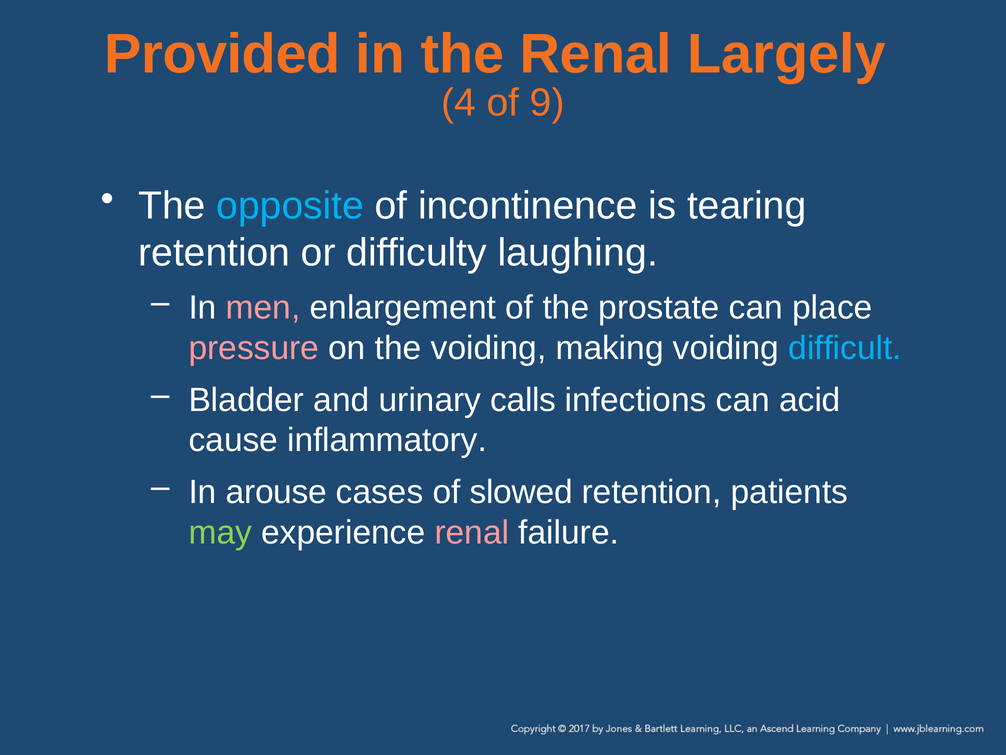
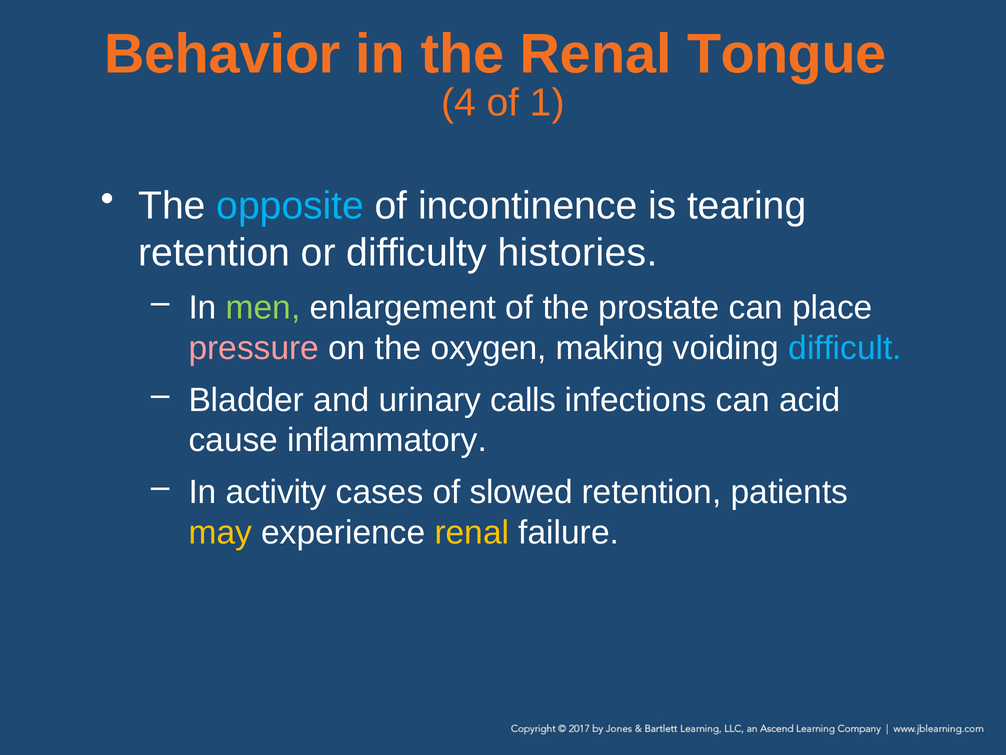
Provided: Provided -> Behavior
Largely: Largely -> Tongue
9: 9 -> 1
laughing: laughing -> histories
men colour: pink -> light green
the voiding: voiding -> oxygen
arouse: arouse -> activity
may colour: light green -> yellow
renal at (472, 532) colour: pink -> yellow
